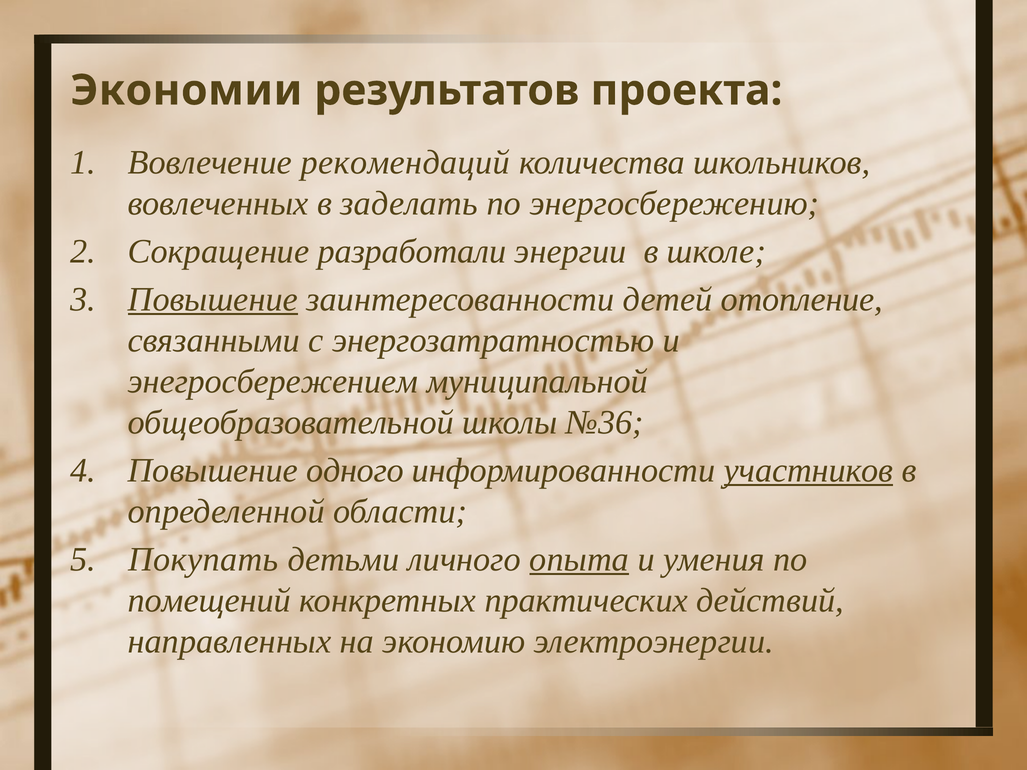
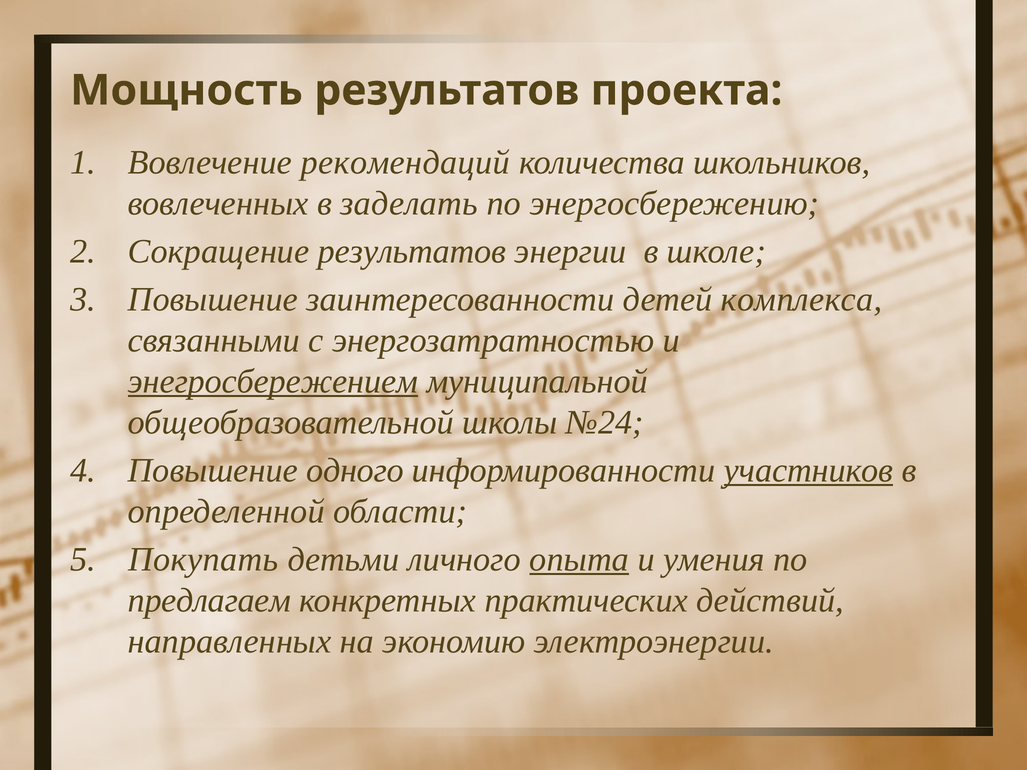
Экономии: Экономии -> Мощность
Сокращение разработали: разработали -> результатов
Повышение at (213, 299) underline: present -> none
отопление: отопление -> комплекса
энегросбережением underline: none -> present
№36: №36 -> №24
помещений: помещений -> предлагаем
